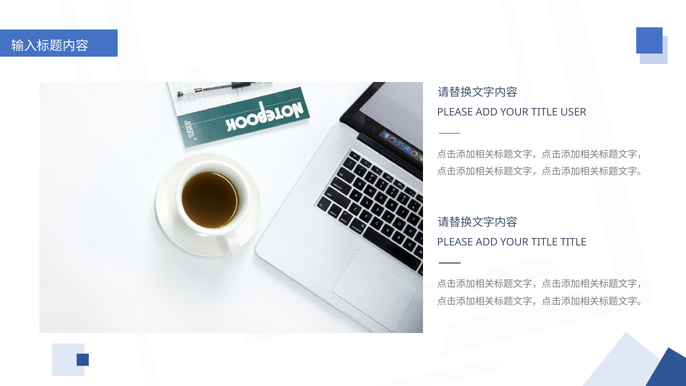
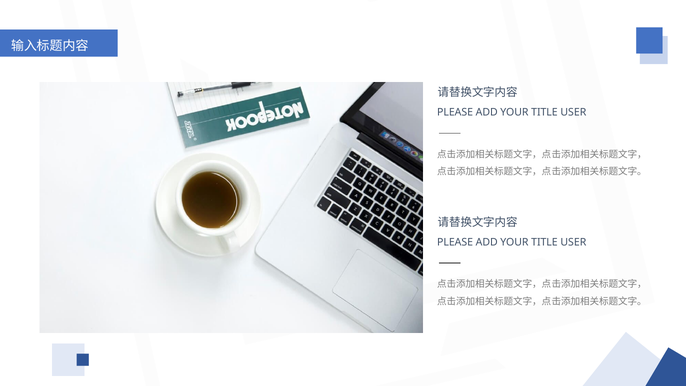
TITLE at (573, 242): TITLE -> USER
